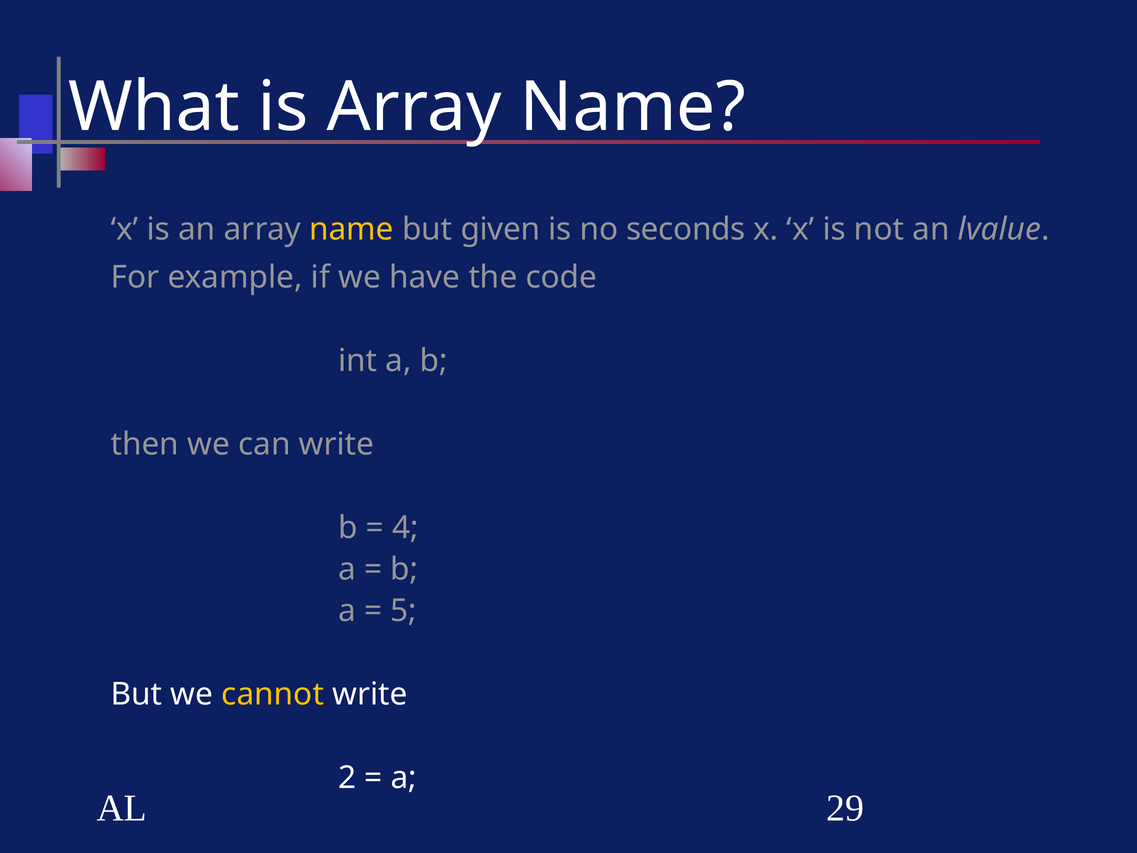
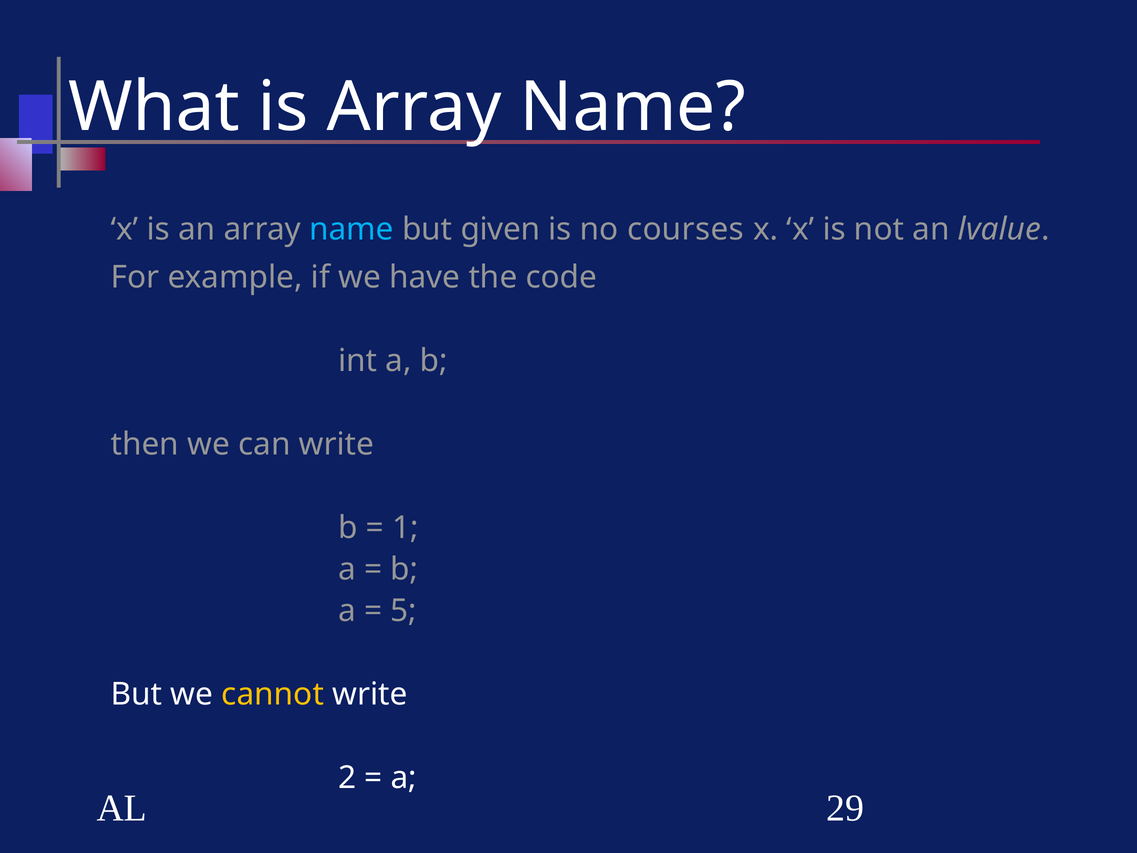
name at (351, 229) colour: yellow -> light blue
seconds: seconds -> courses
4: 4 -> 1
